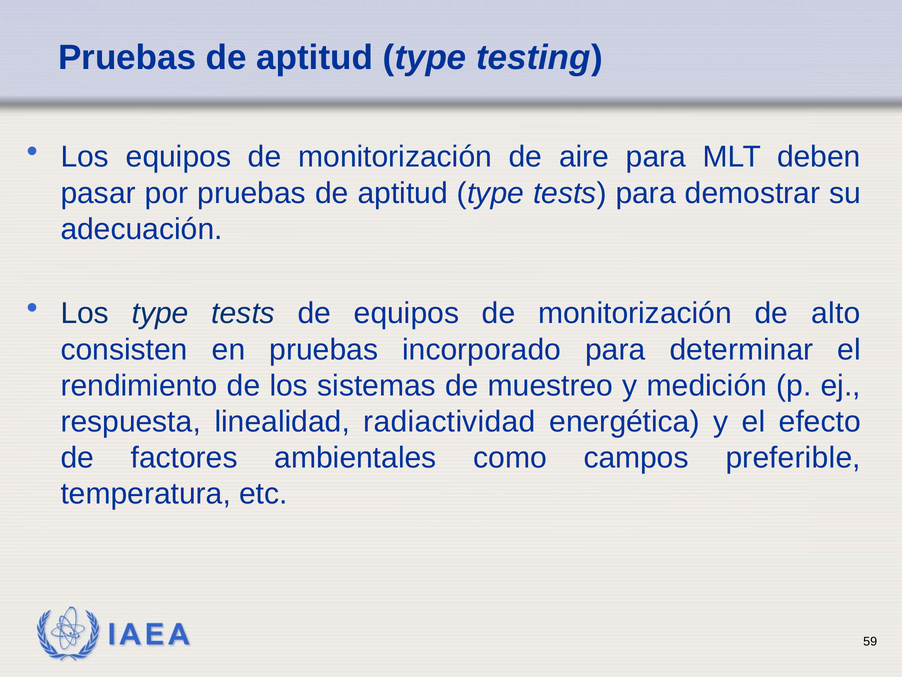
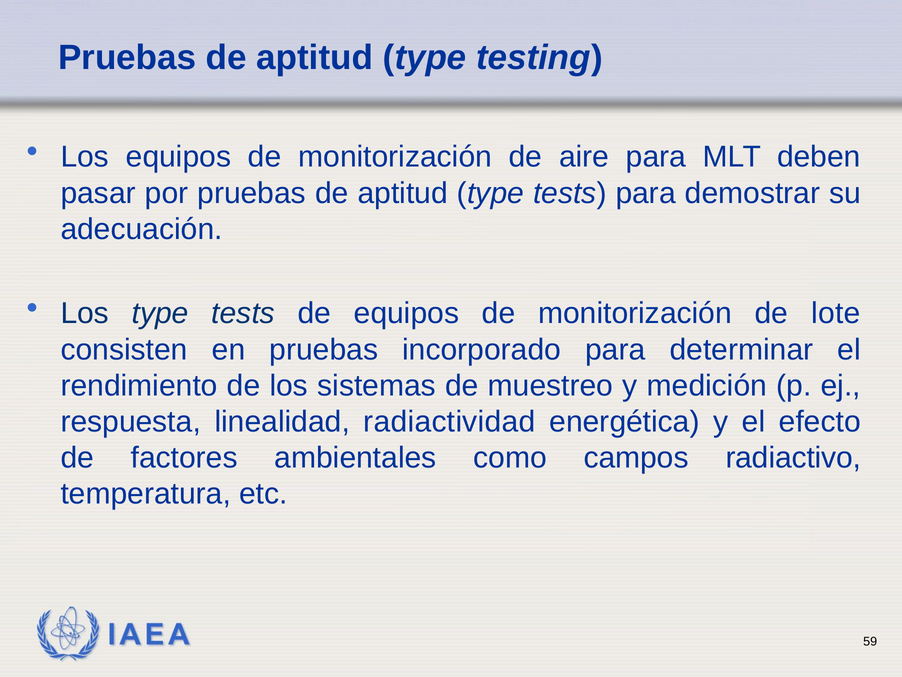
alto: alto -> lote
preferible: preferible -> radiactivo
